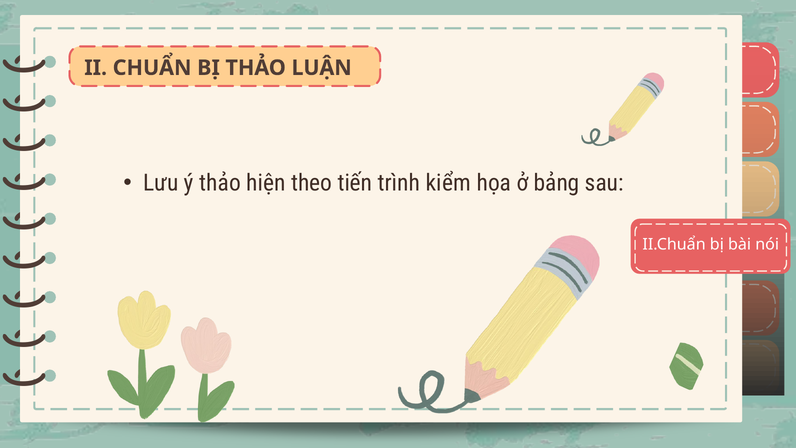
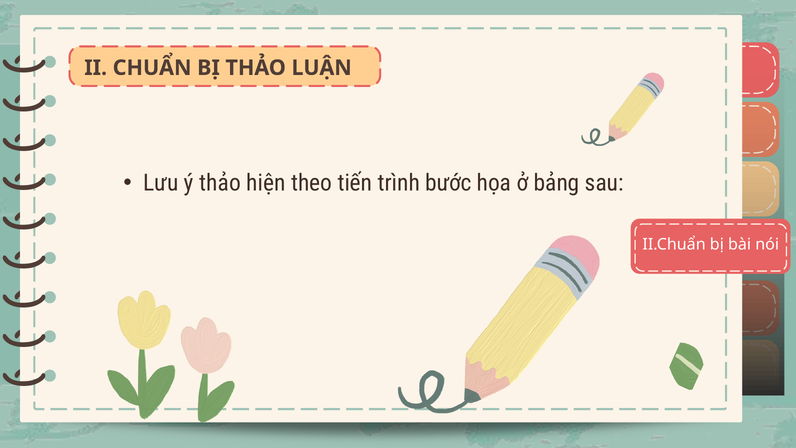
kiểm: kiểm -> bước
